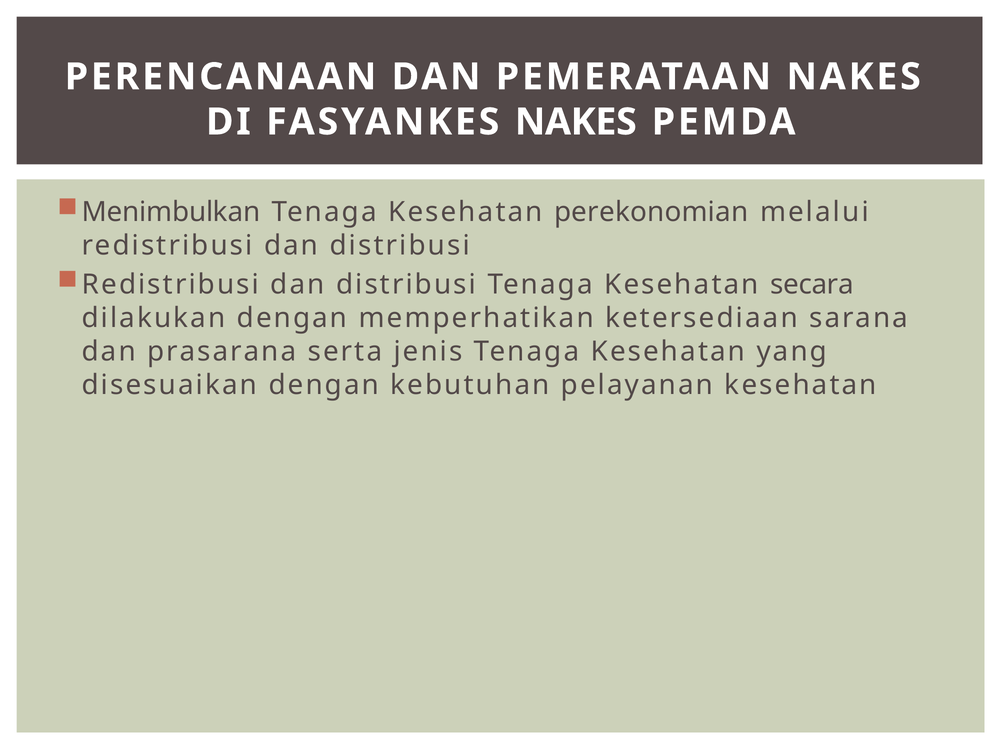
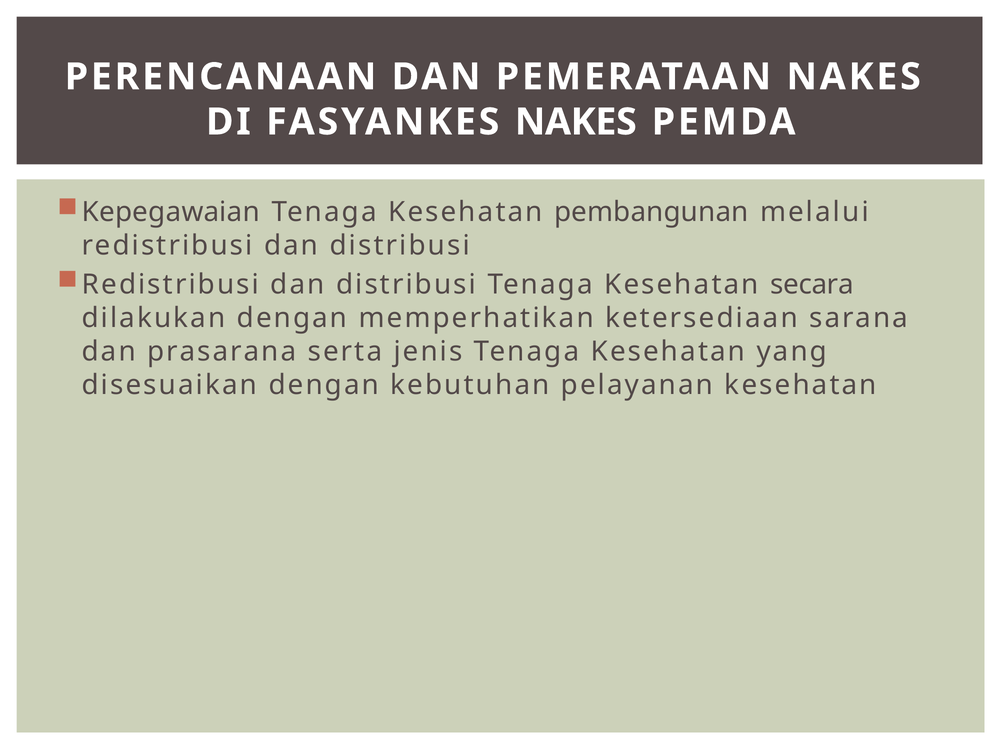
Menimbulkan: Menimbulkan -> Kepegawaian
perekonomian: perekonomian -> pembangunan
